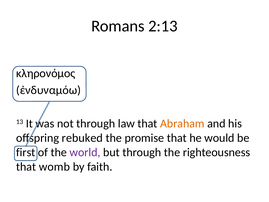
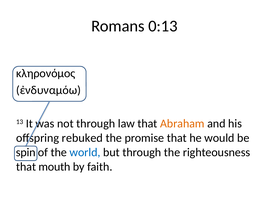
2:13: 2:13 -> 0:13
first: first -> spin
world colour: purple -> blue
womb: womb -> mouth
